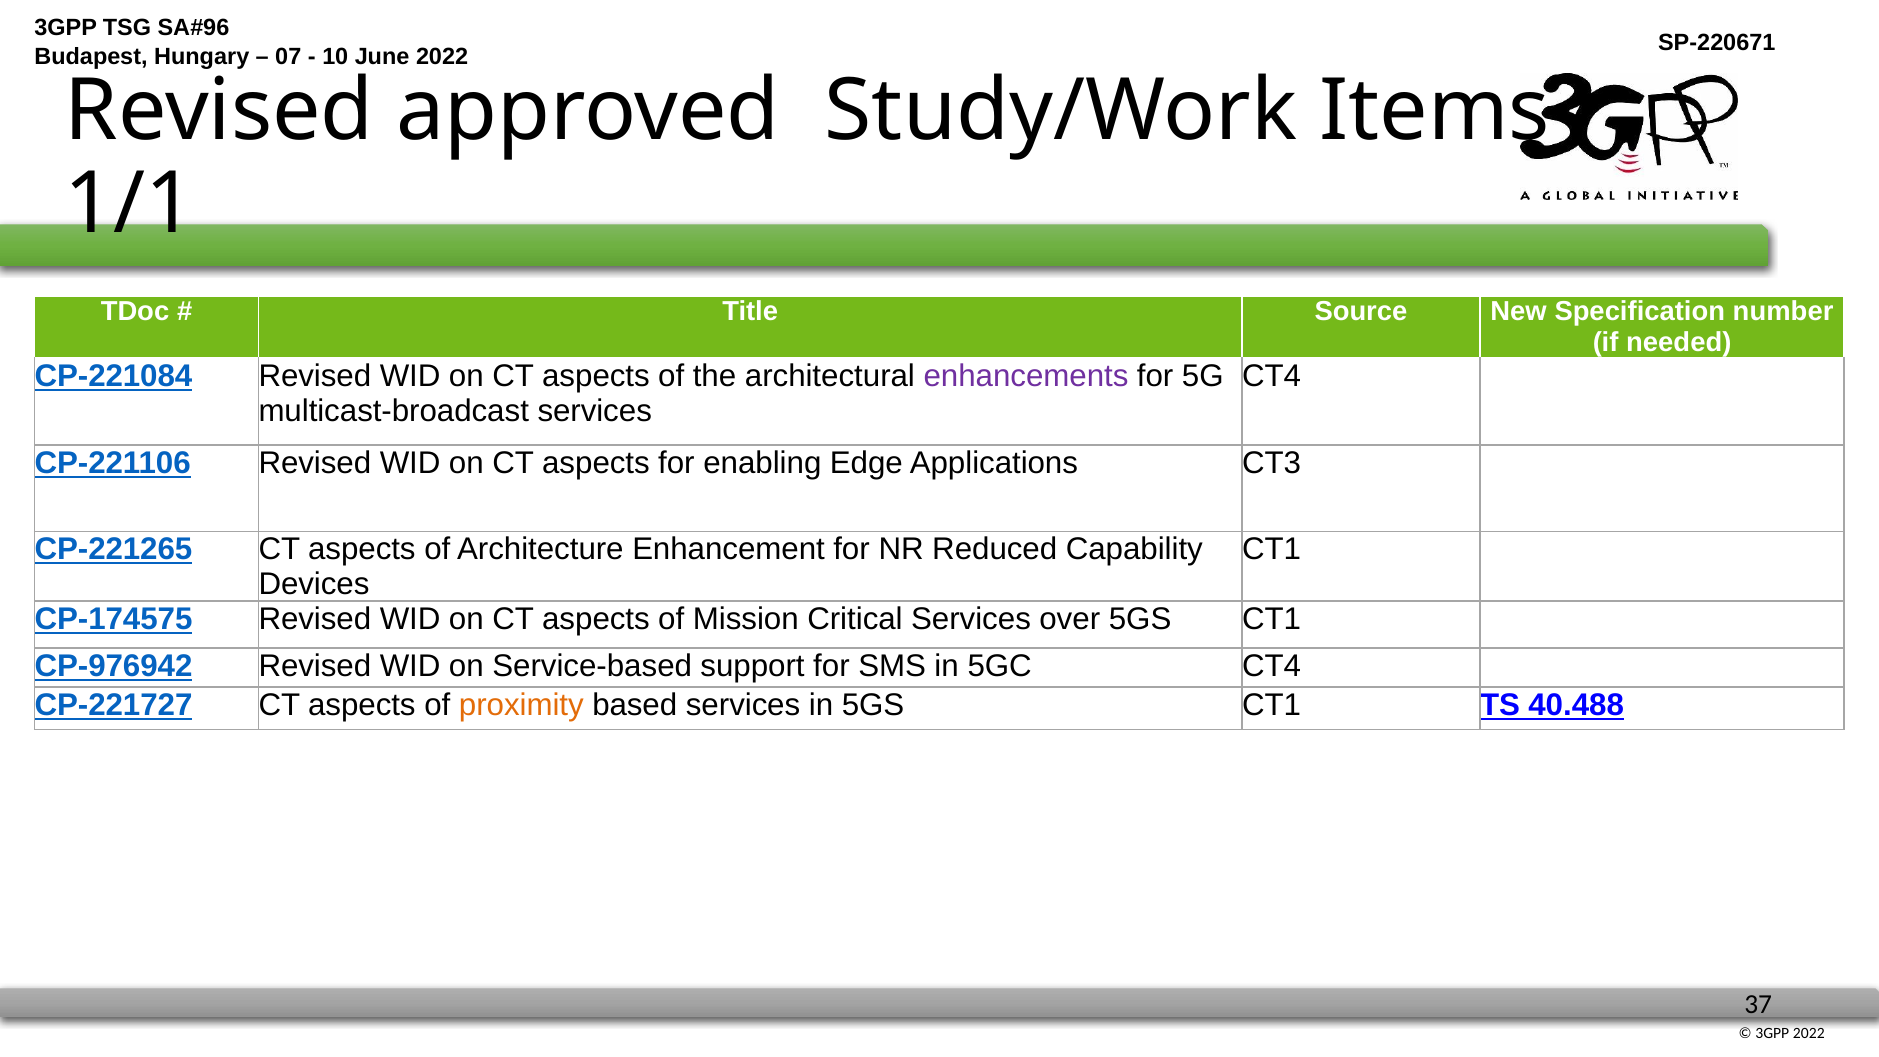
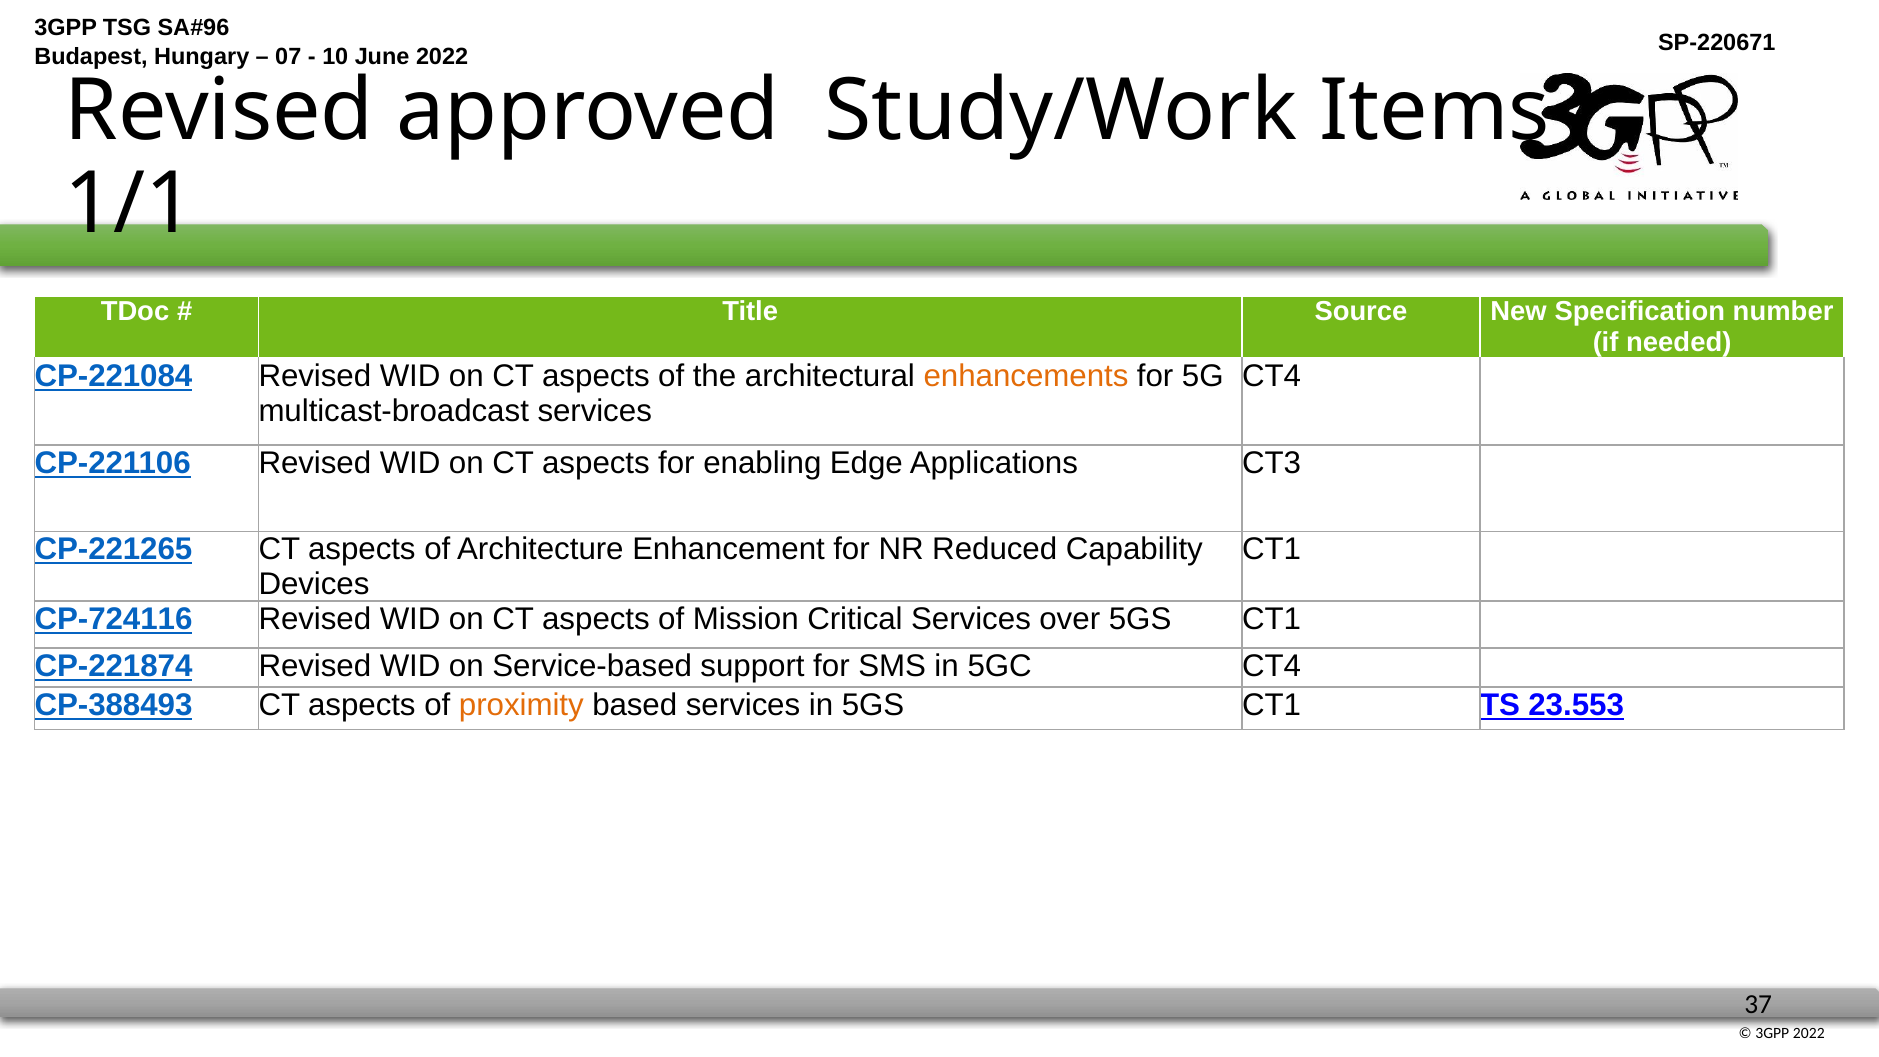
enhancements colour: purple -> orange
CP-174575: CP-174575 -> CP-724116
CP-976942: CP-976942 -> CP-221874
CP-221727: CP-221727 -> CP-388493
40.488: 40.488 -> 23.553
